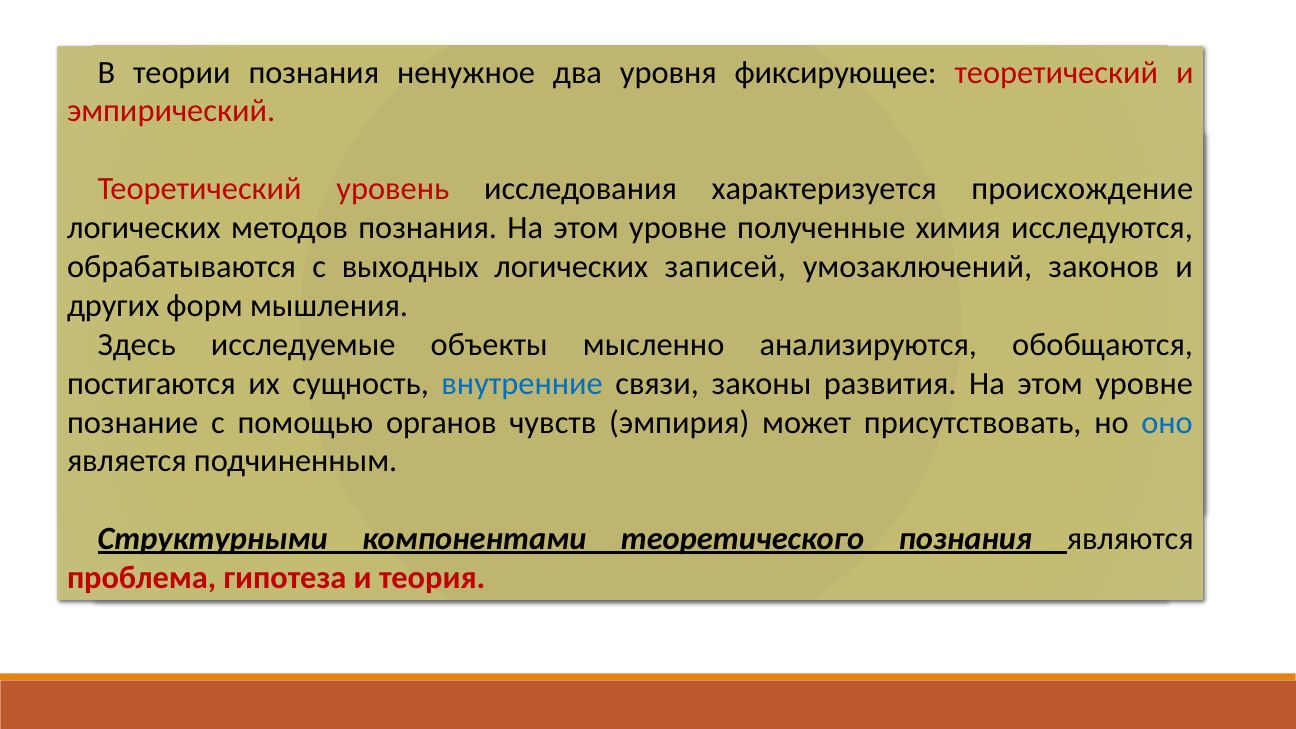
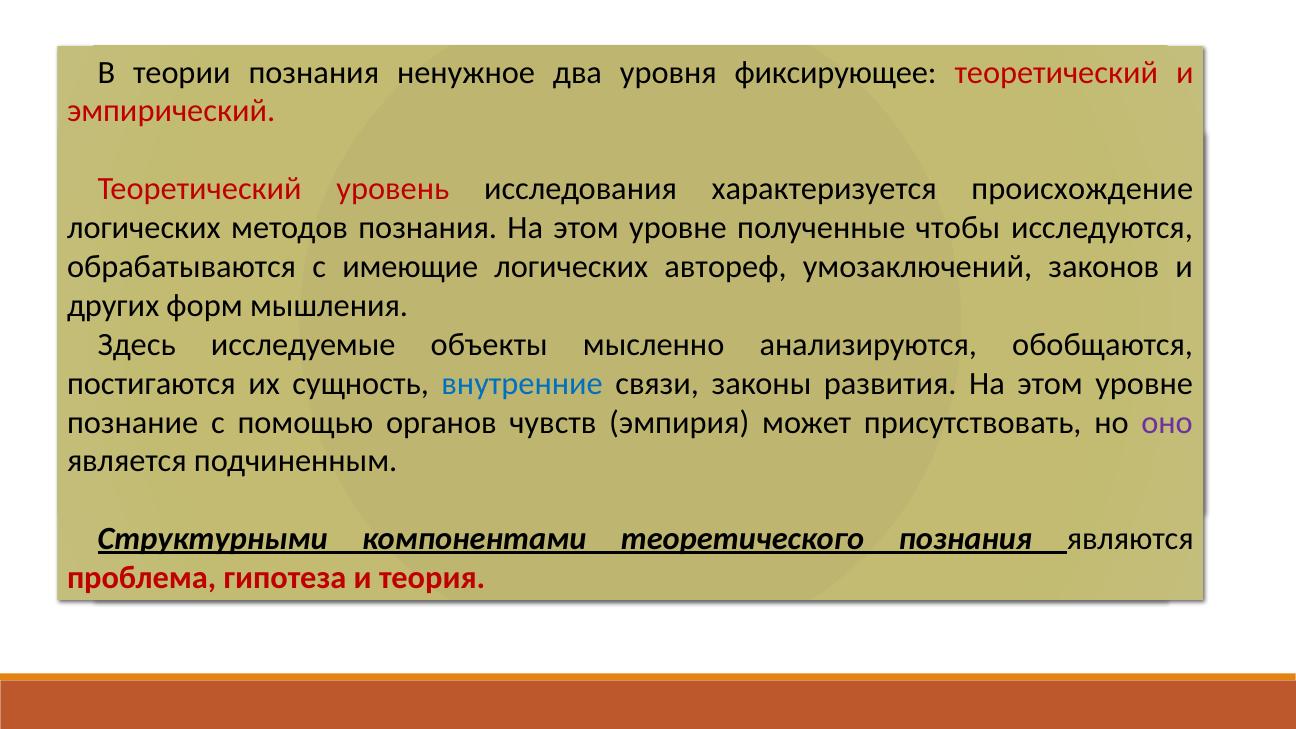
химия: химия -> чтобы
выходных: выходных -> имеющие
записей: записей -> автореф
оно colour: blue -> purple
